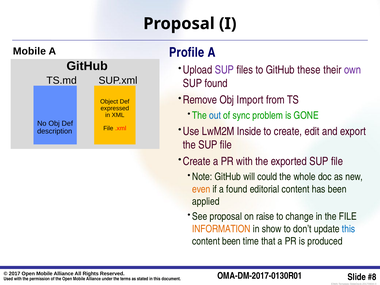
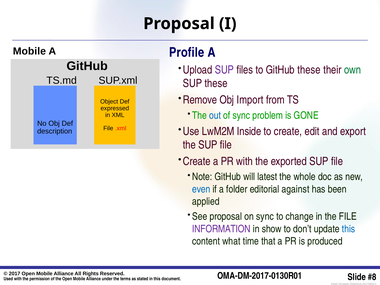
own colour: purple -> green
SUP found: found -> these
could: could -> latest
even colour: orange -> blue
a found: found -> folder
editorial content: content -> against
on raise: raise -> sync
INFORMATION colour: orange -> purple
content been: been -> what
